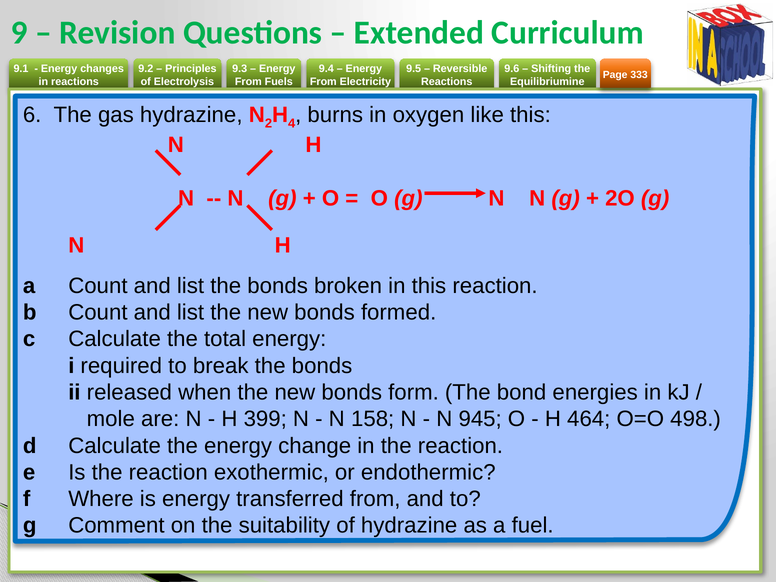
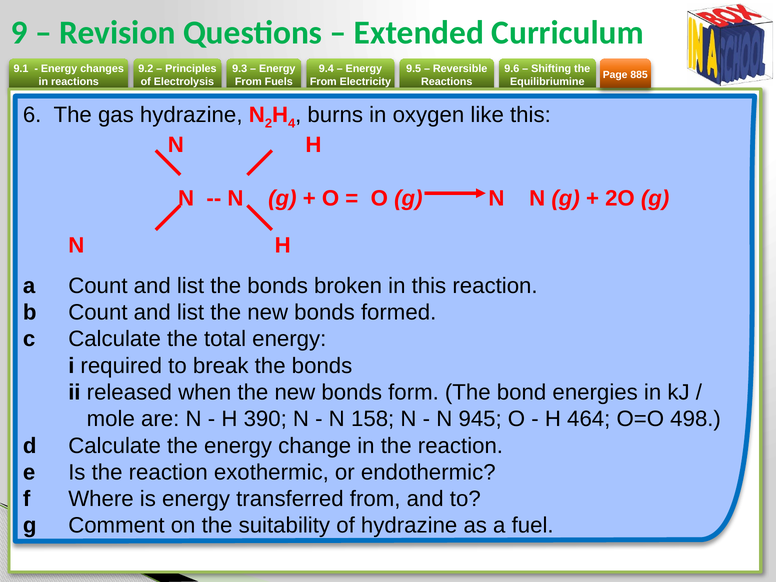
333: 333 -> 885
399: 399 -> 390
